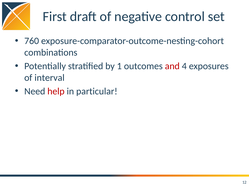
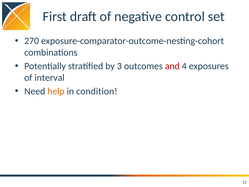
760: 760 -> 270
1: 1 -> 3
help colour: red -> orange
particular: particular -> condition
